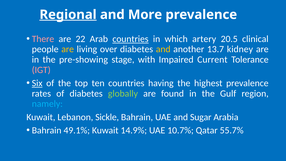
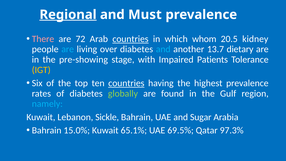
More: More -> Must
22: 22 -> 72
artery: artery -> whom
clinical: clinical -> kidney
are at (68, 49) colour: yellow -> light blue
and at (163, 49) colour: yellow -> light blue
kidney: kidney -> dietary
Current: Current -> Patients
IGT colour: pink -> yellow
Six underline: present -> none
countries at (126, 83) underline: none -> present
49.1%: 49.1% -> 15.0%
14.9%: 14.9% -> 65.1%
10.7%: 10.7% -> 69.5%
55.7%: 55.7% -> 97.3%
